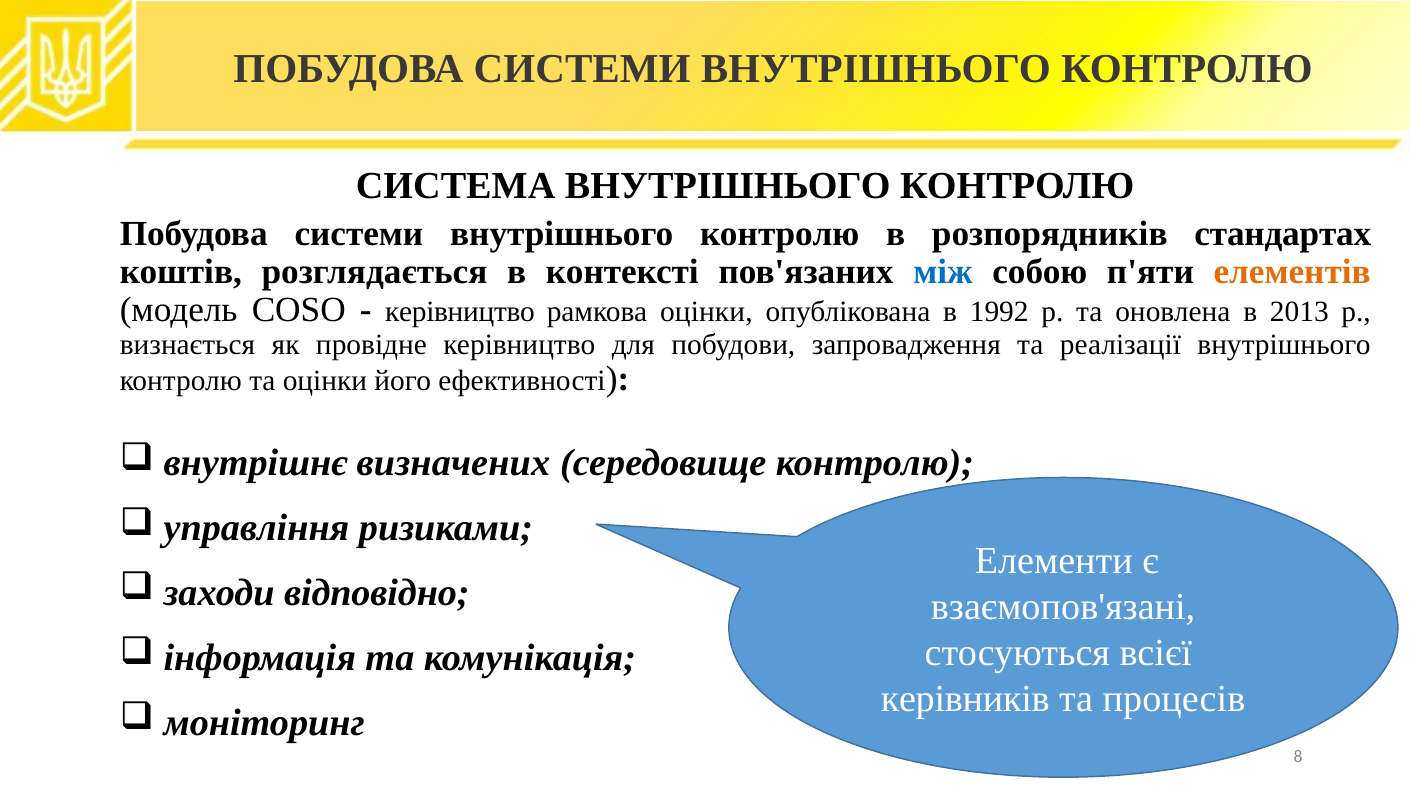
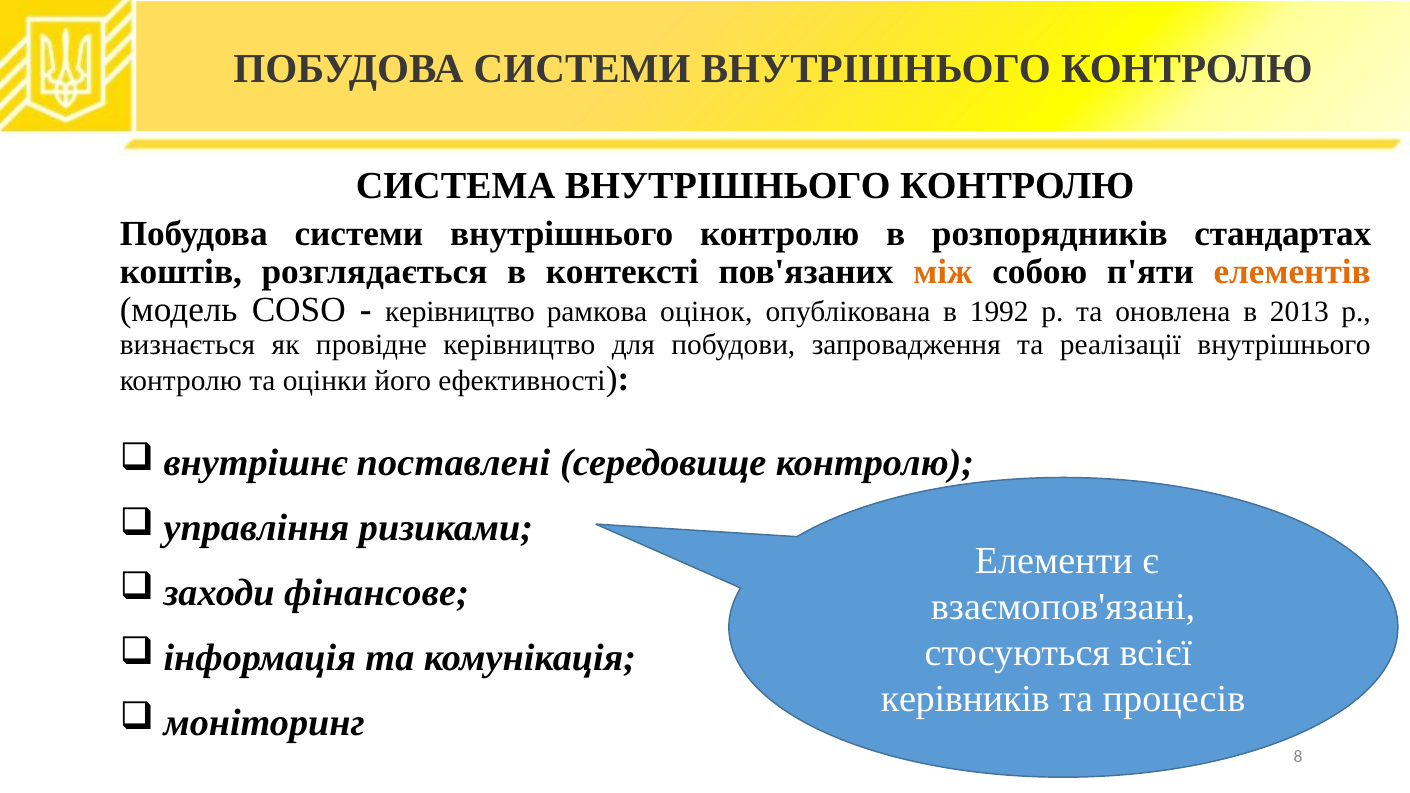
між colour: blue -> orange
рамкова оцінки: оцінки -> оцінок
визначених: визначених -> поставлені
відповідно: відповідно -> фінансове
